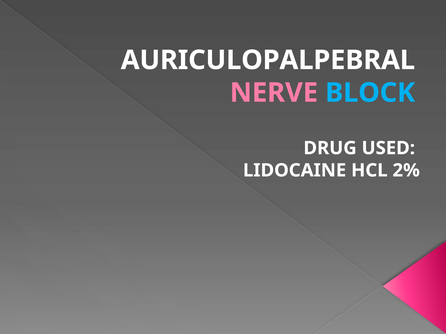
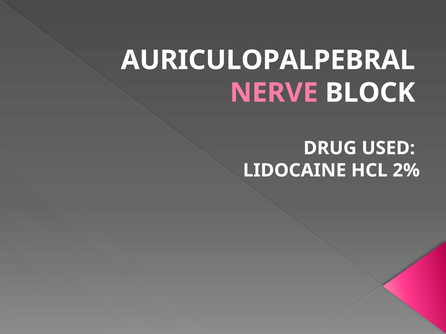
BLOCK colour: light blue -> white
